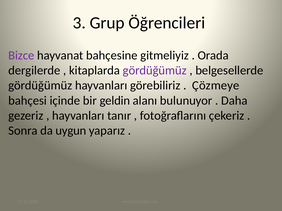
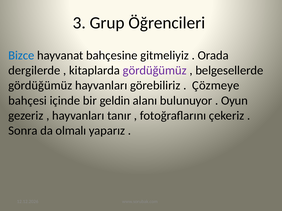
Bizce colour: purple -> blue
Daha: Daha -> Oyun
uygun: uygun -> olmalı
